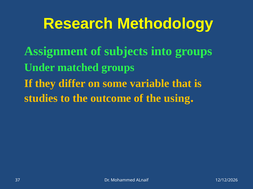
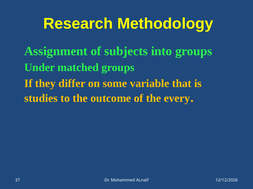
using: using -> every
